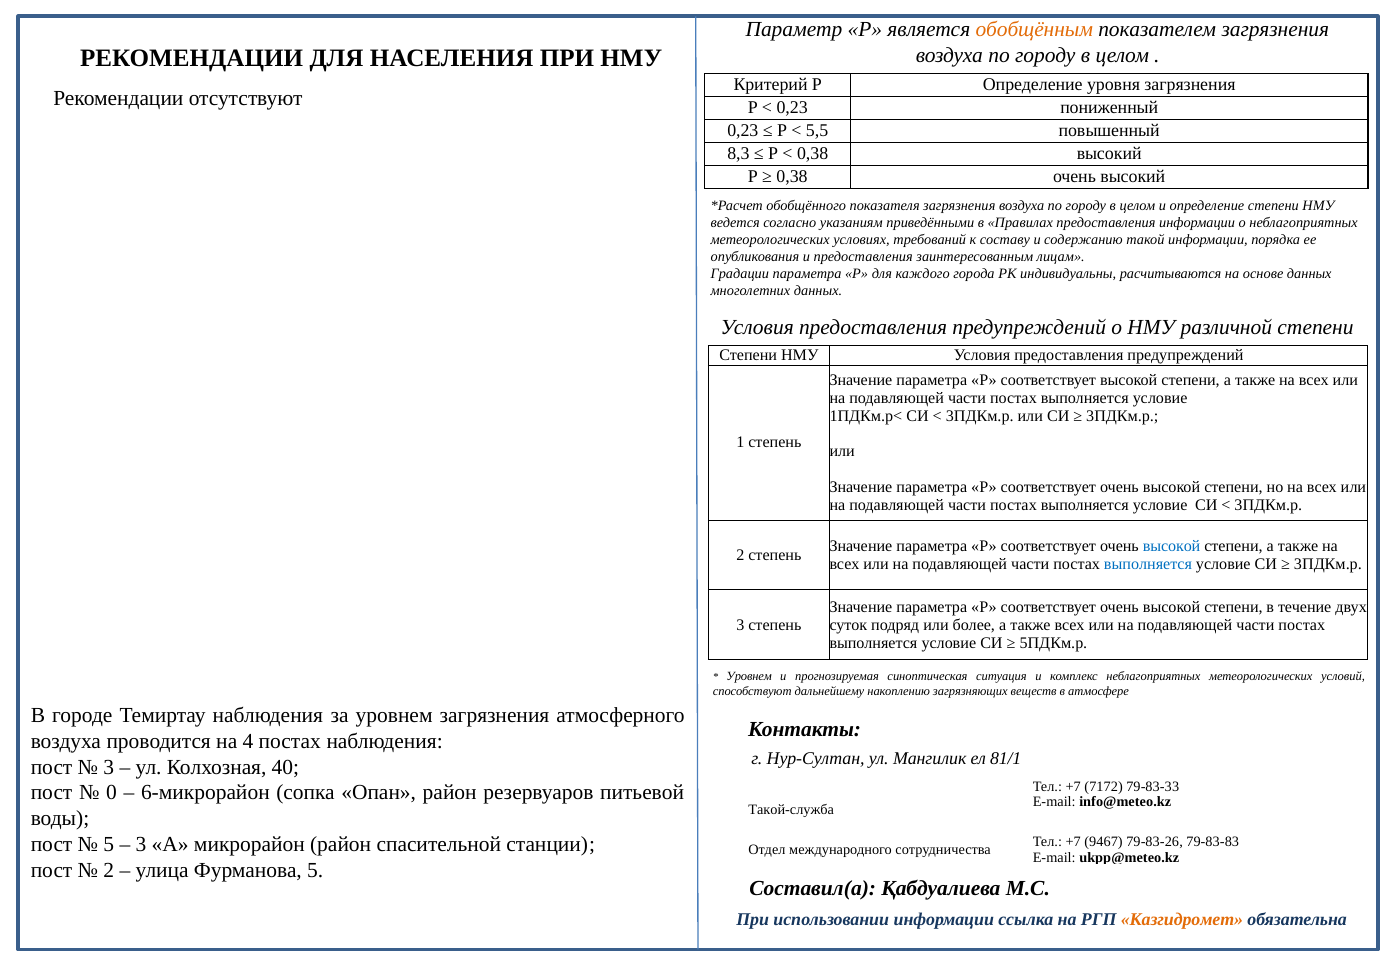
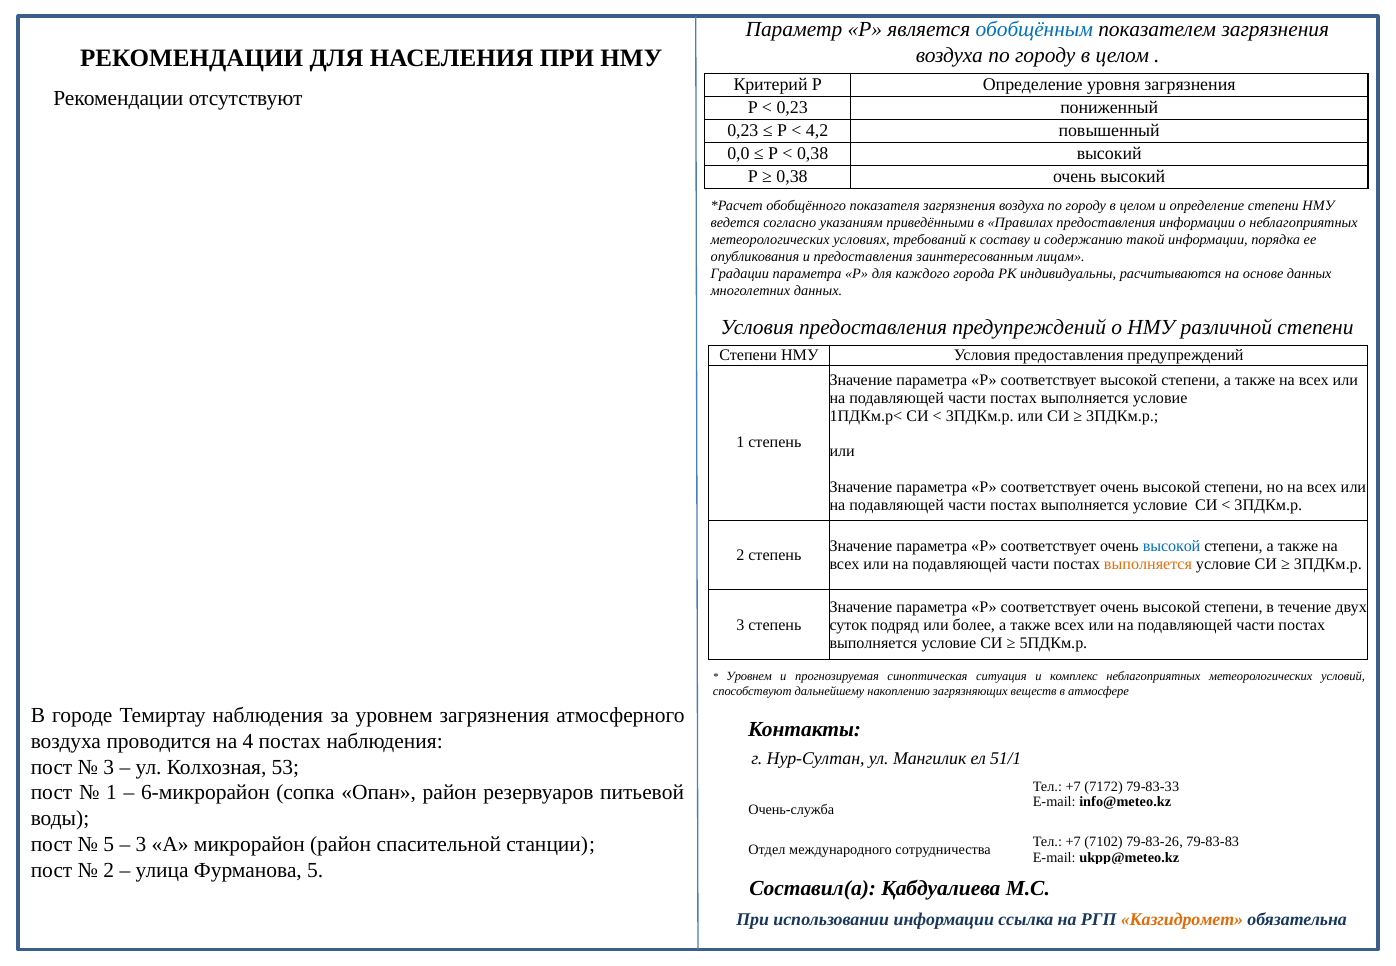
обобщённым colour: orange -> blue
5,5: 5,5 -> 4,2
8,3: 8,3 -> 0,0
выполняется at (1148, 564) colour: blue -> orange
81/1: 81/1 -> 51/1
40: 40 -> 53
0 at (112, 793): 0 -> 1
Такой-служба: Такой-служба -> Очень-служба
9467: 9467 -> 7102
